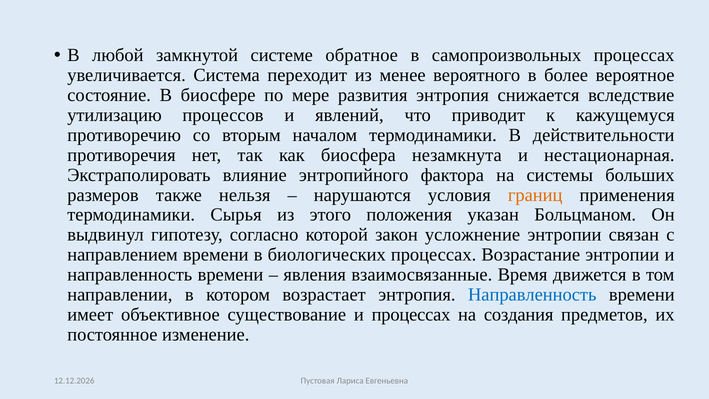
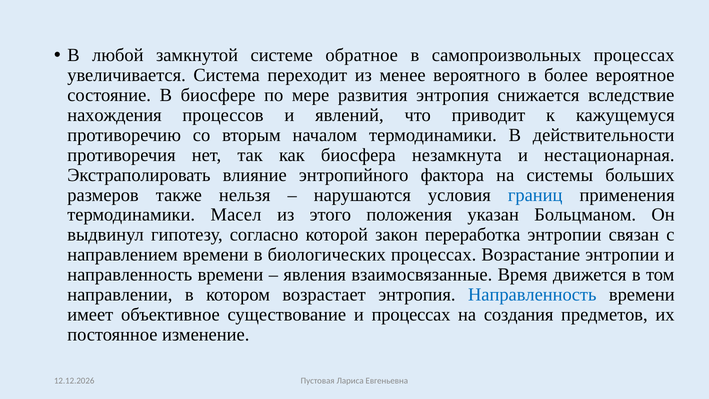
утилизацию: утилизацию -> нахождения
границ colour: orange -> blue
Сырья: Сырья -> Масел
усложнение: усложнение -> переработка
